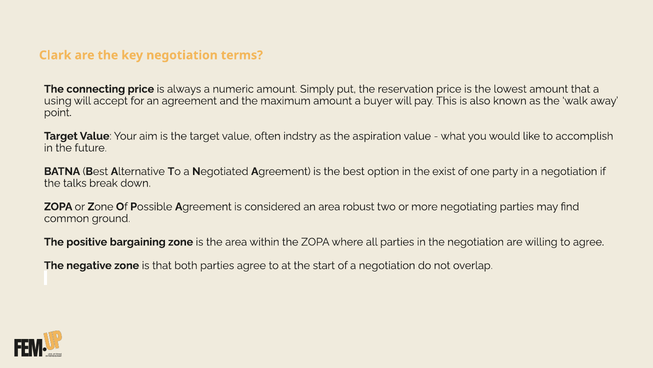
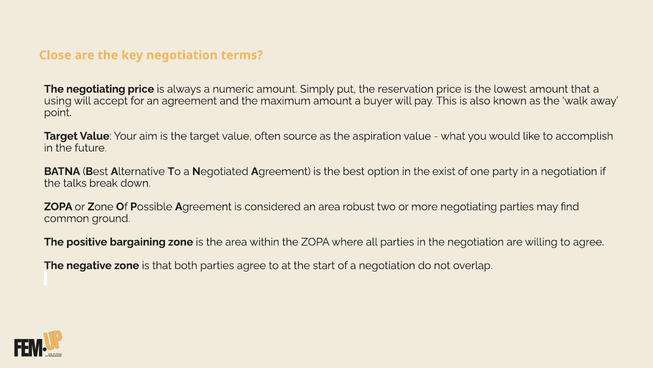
Clark: Clark -> Close
The connecting: connecting -> negotiating
indstry: indstry -> source
